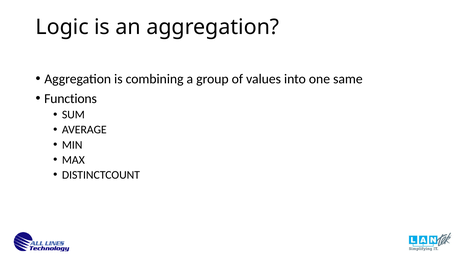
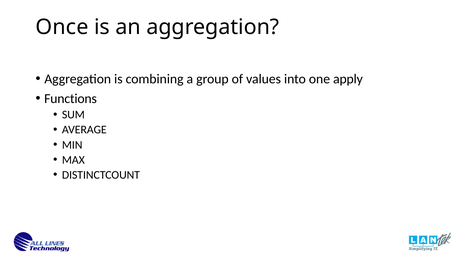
Logic: Logic -> Once
same: same -> apply
